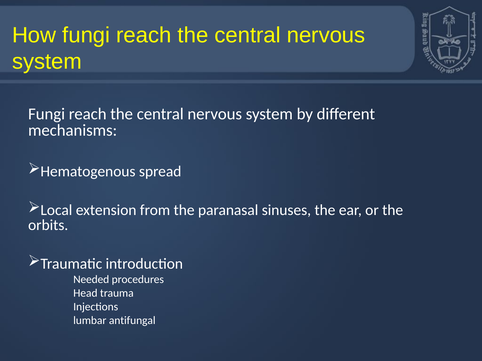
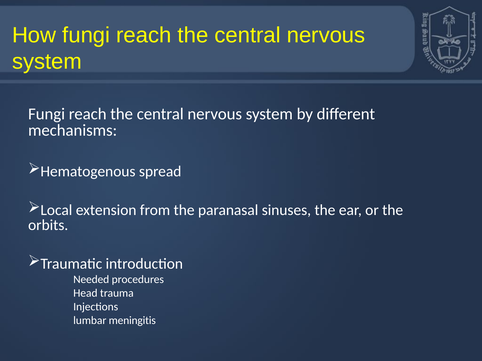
antifungal: antifungal -> meningitis
